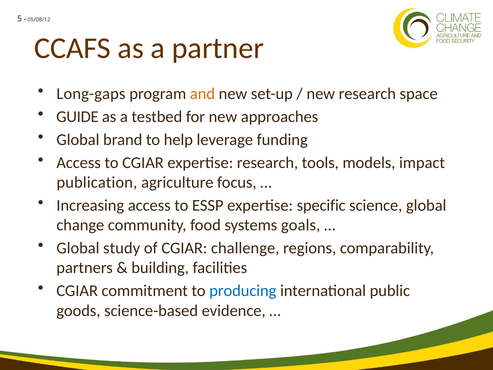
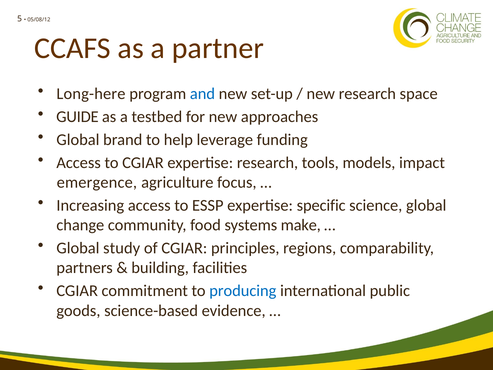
Long-gaps: Long-gaps -> Long-here
and colour: orange -> blue
publication: publication -> emergence
goals: goals -> make
challenge: challenge -> principles
